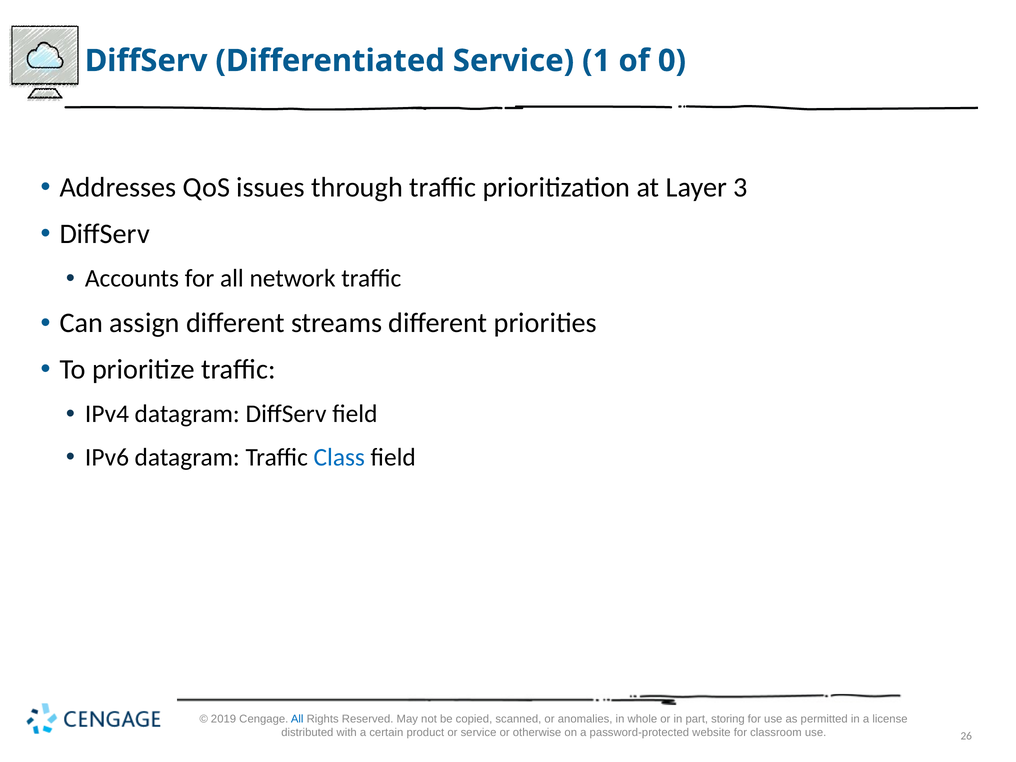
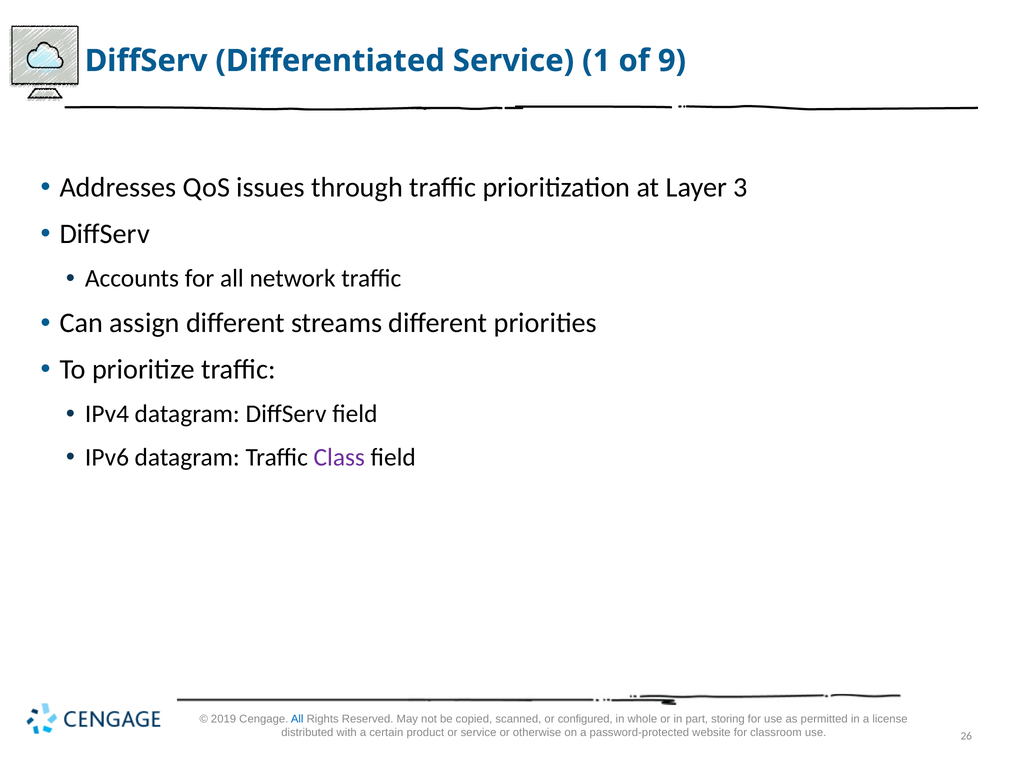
0: 0 -> 9
Class colour: blue -> purple
anomalies: anomalies -> configured
